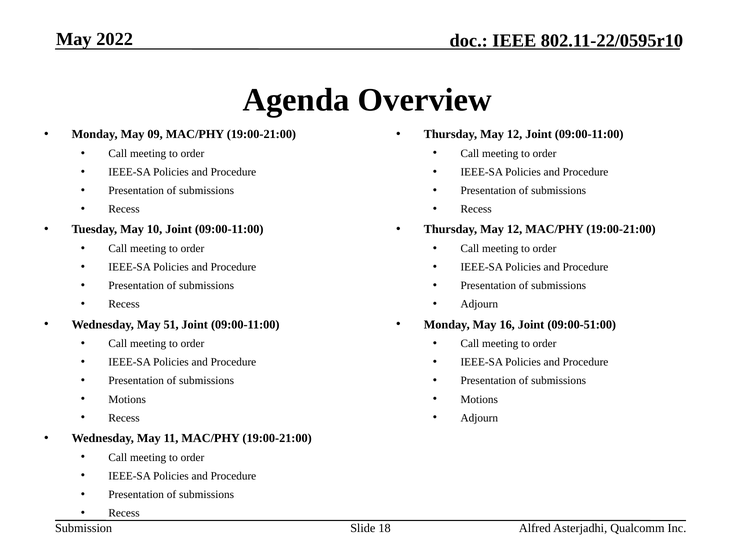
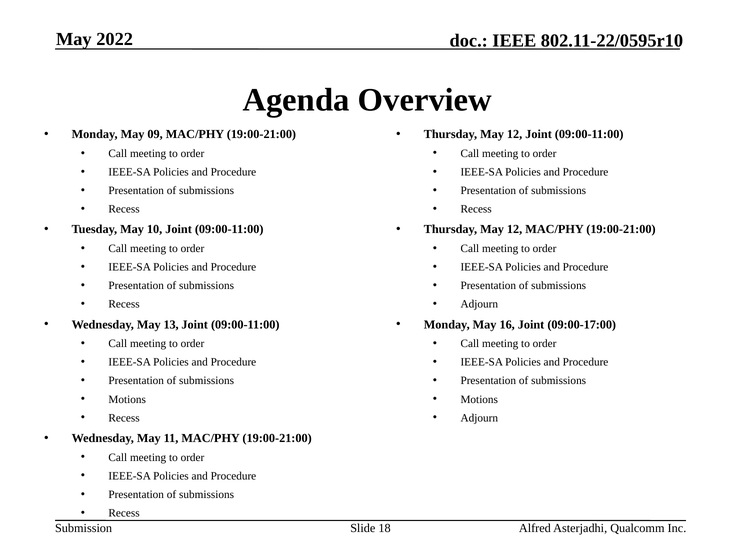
51: 51 -> 13
09:00-51:00: 09:00-51:00 -> 09:00-17:00
